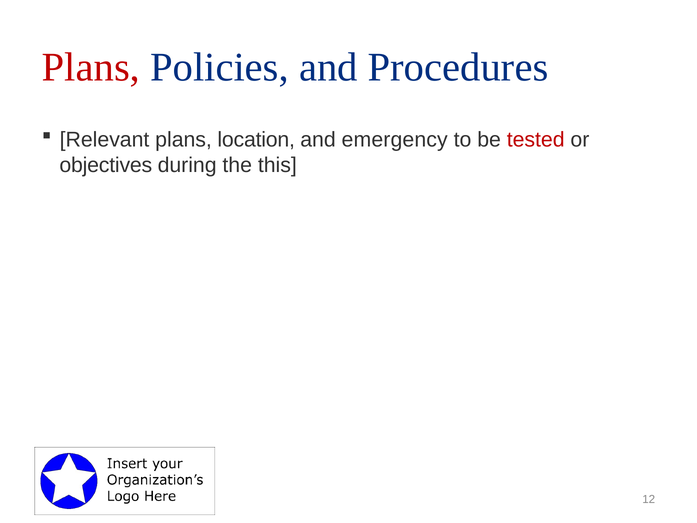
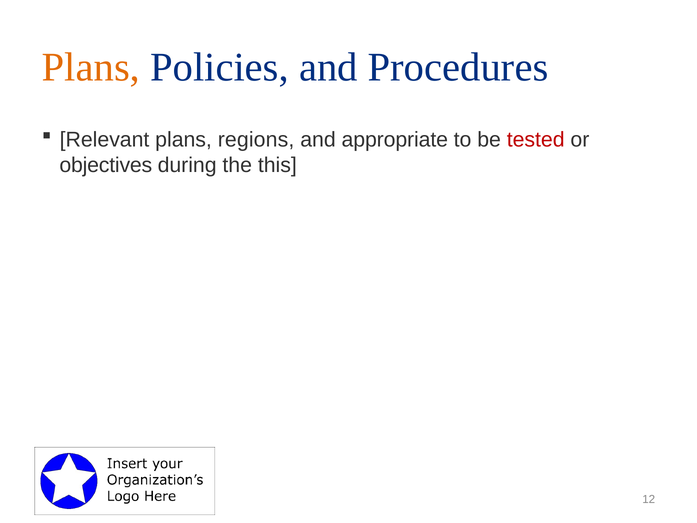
Plans at (91, 67) colour: red -> orange
location: location -> regions
emergency: emergency -> appropriate
